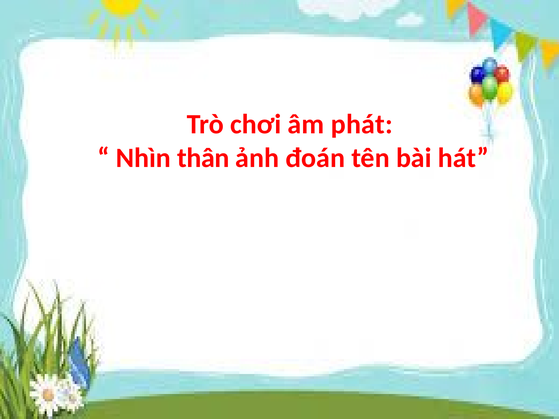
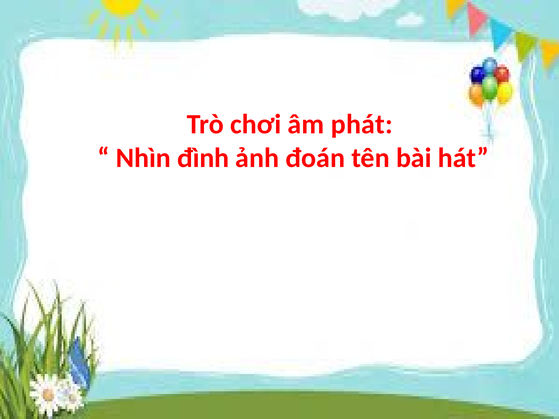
thân: thân -> đình
